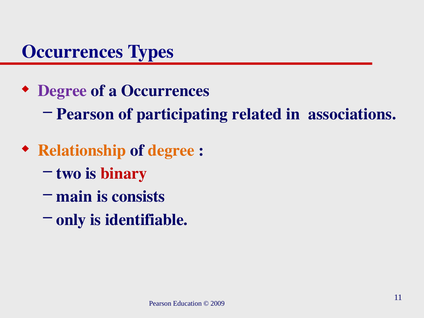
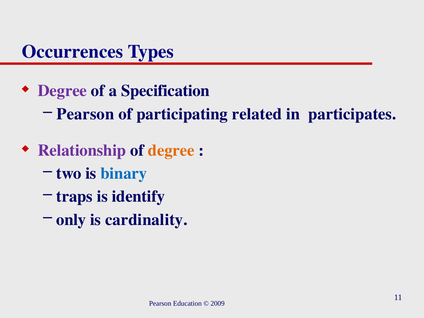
a Occurrences: Occurrences -> Specification
associations: associations -> participates
Relationship colour: orange -> purple
binary colour: red -> blue
main: main -> traps
consists: consists -> identify
identifiable: identifiable -> cardinality
